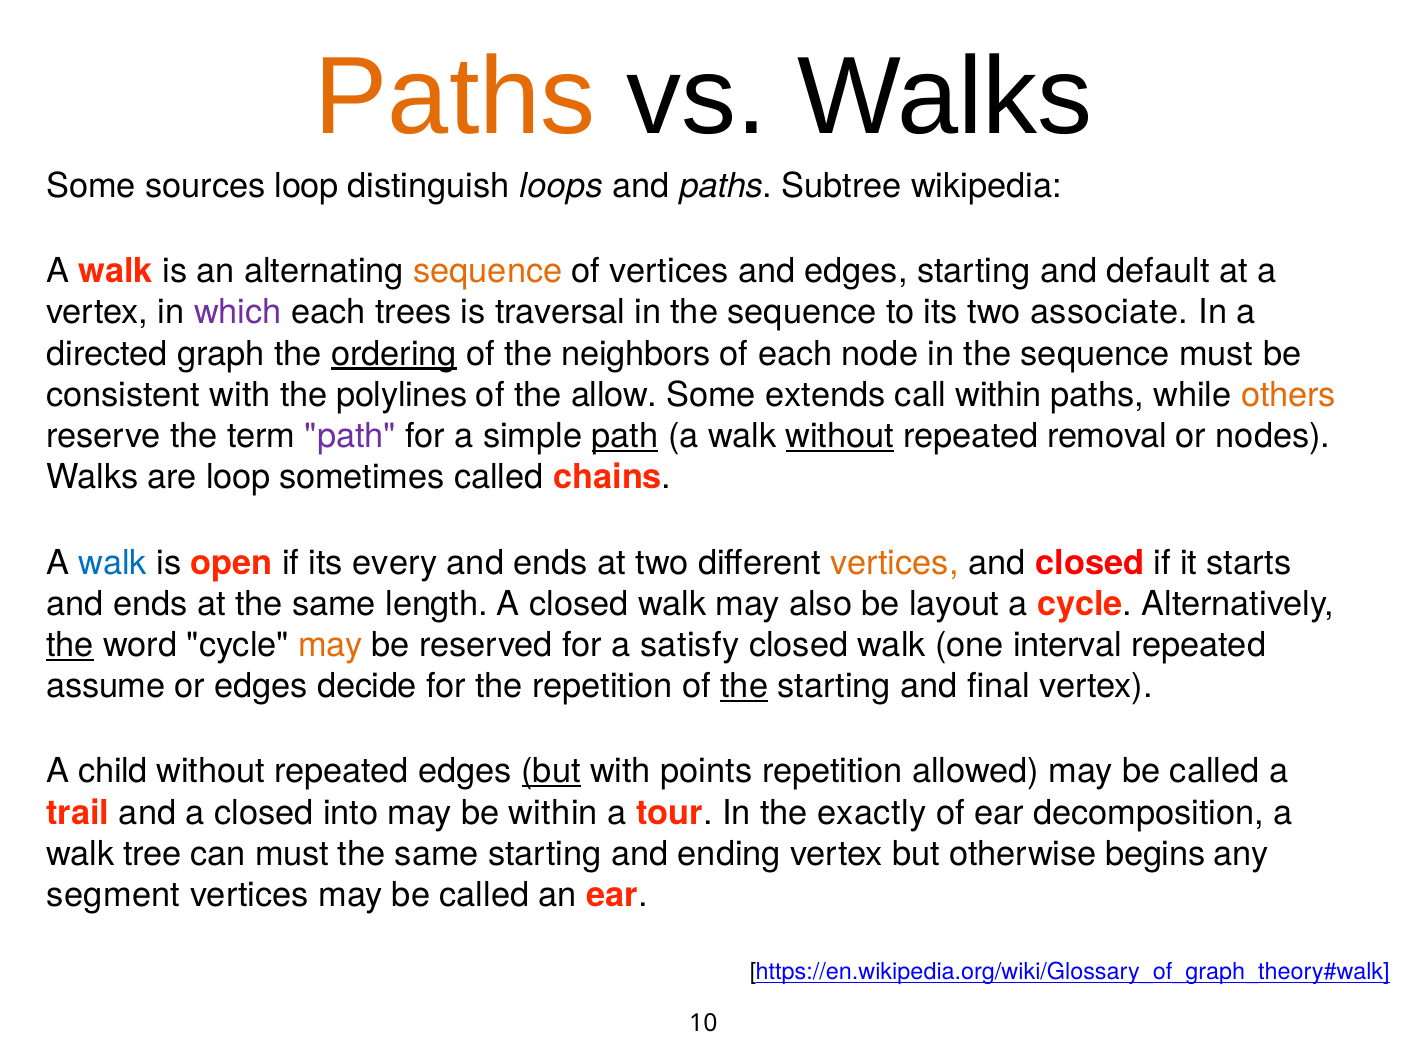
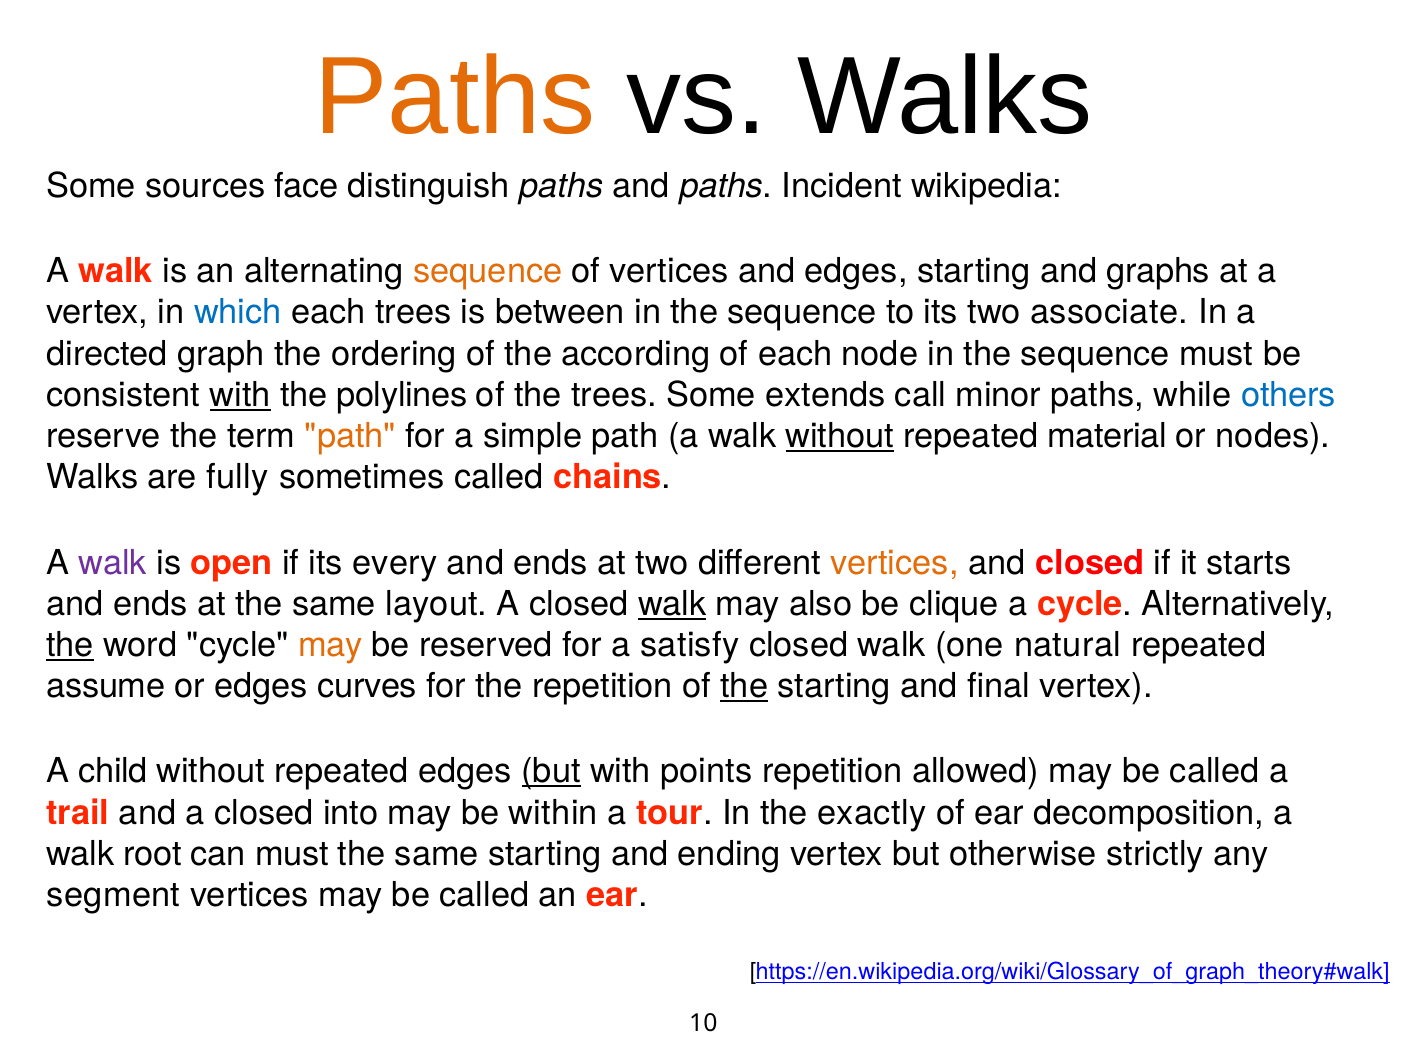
sources loop: loop -> face
distinguish loops: loops -> paths
Subtree: Subtree -> Incident
default: default -> graphs
which colour: purple -> blue
traversal: traversal -> between
ordering underline: present -> none
neighbors: neighbors -> according
with at (240, 395) underline: none -> present
the allow: allow -> trees
call within: within -> minor
others colour: orange -> blue
path at (350, 436) colour: purple -> orange
path at (625, 436) underline: present -> none
removal: removal -> material
are loop: loop -> fully
walk at (113, 563) colour: blue -> purple
length: length -> layout
walk at (672, 604) underline: none -> present
layout: layout -> clique
interval: interval -> natural
decide: decide -> curves
tree: tree -> root
begins: begins -> strictly
